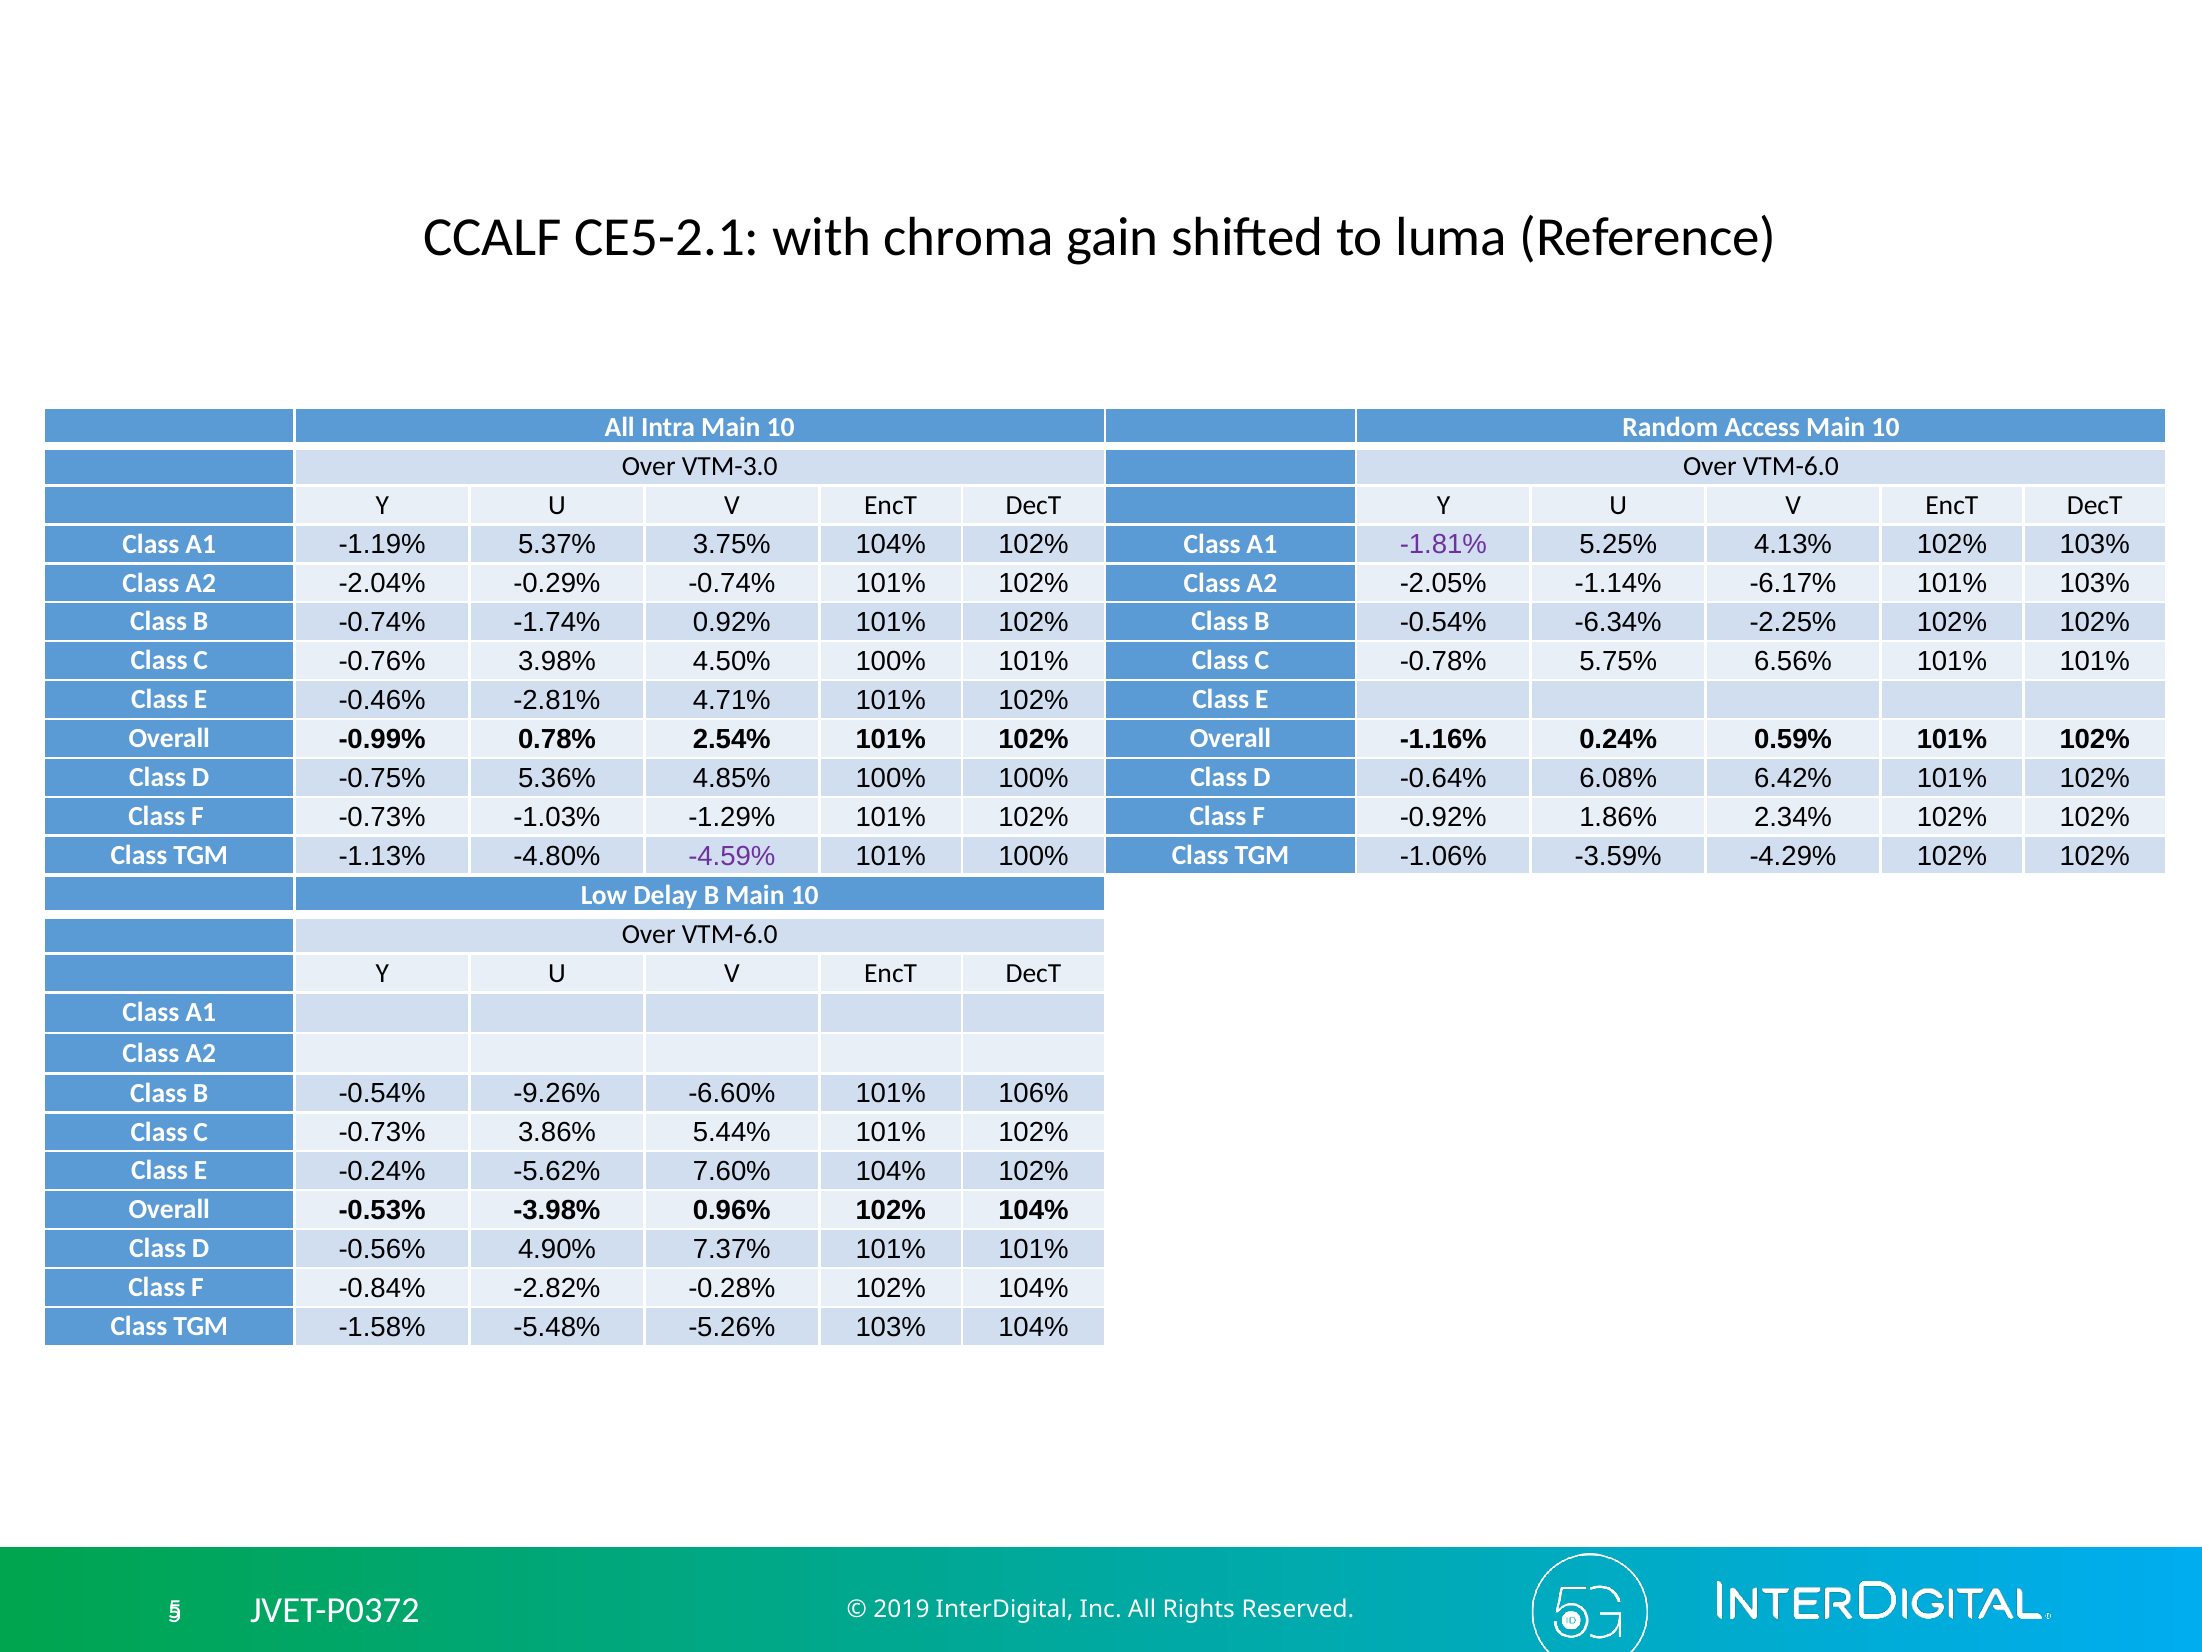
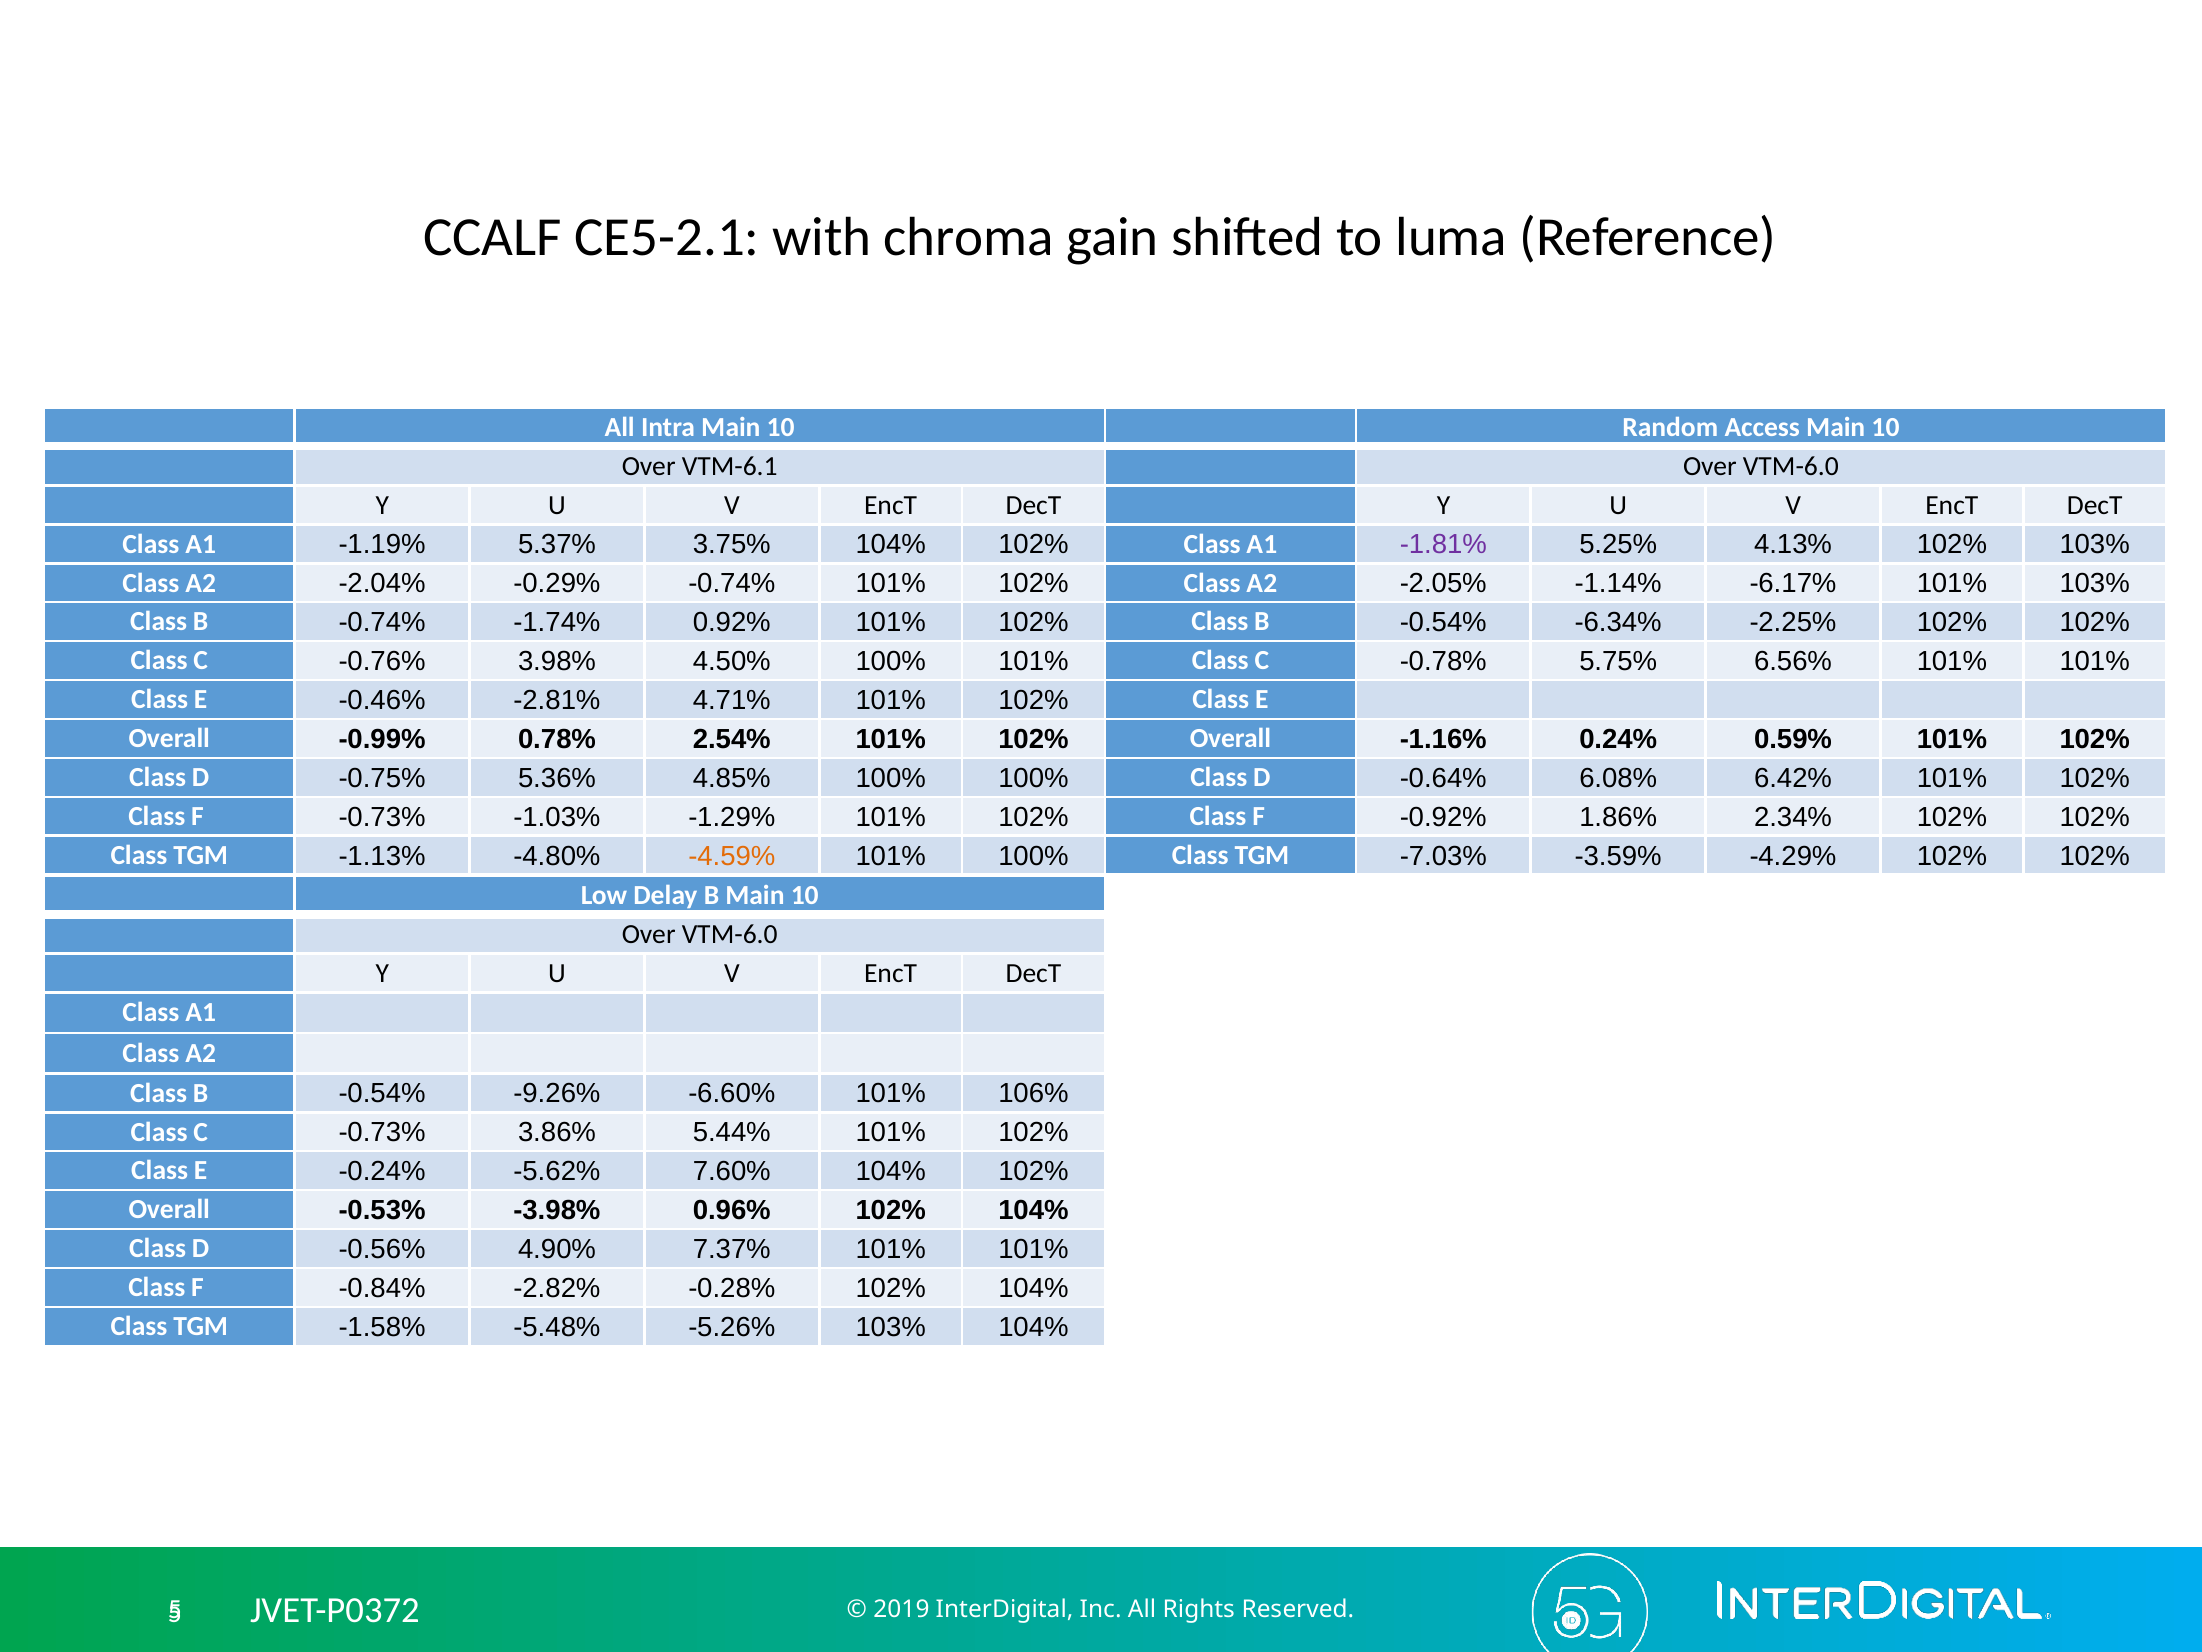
VTM-3.0: VTM-3.0 -> VTM-6.1
-4.59% colour: purple -> orange
-1.06%: -1.06% -> -7.03%
